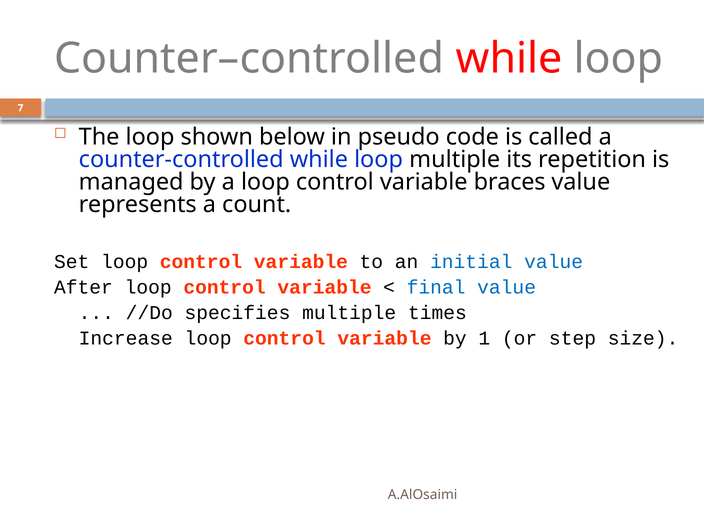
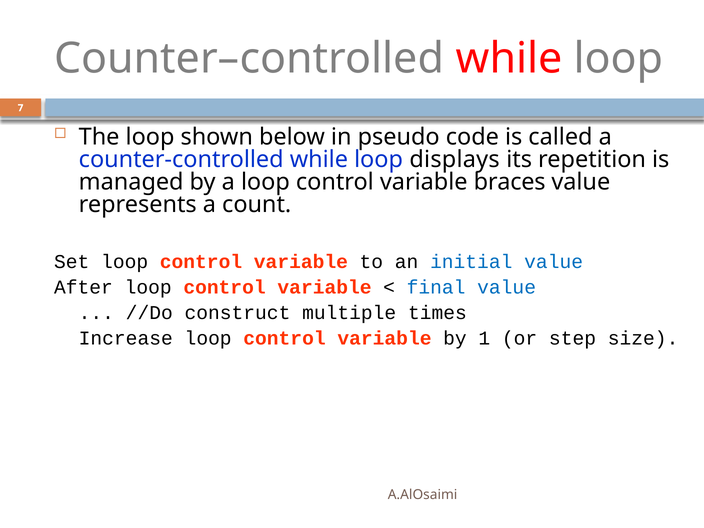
loop multiple: multiple -> displays
specifies: specifies -> construct
